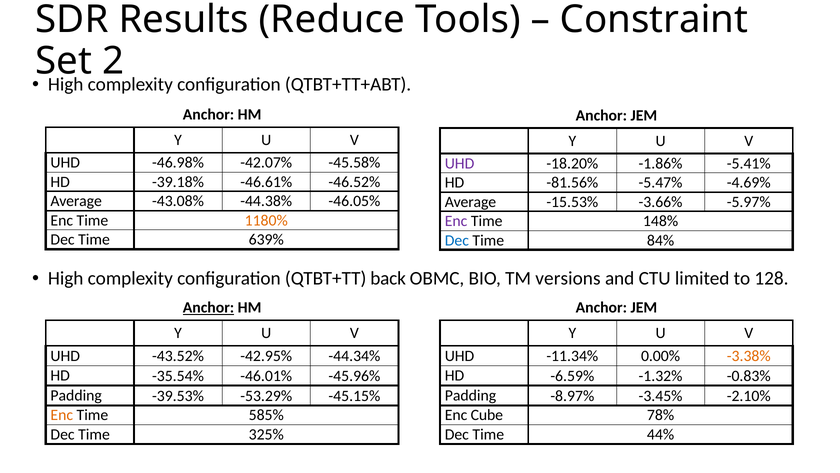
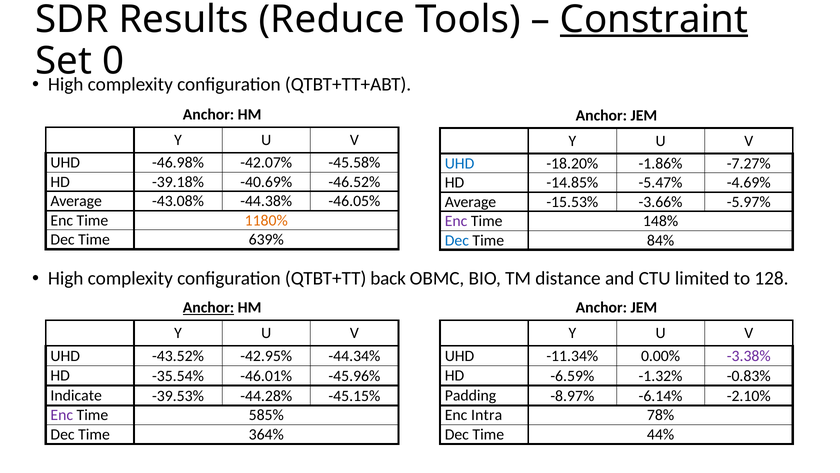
Constraint underline: none -> present
2: 2 -> 0
UHD at (460, 163) colour: purple -> blue
-5.41%: -5.41% -> -7.27%
-46.61%: -46.61% -> -40.69%
-81.56%: -81.56% -> -14.85%
versions: versions -> distance
-3.38% colour: orange -> purple
Padding at (76, 395): Padding -> Indicate
-53.29%: -53.29% -> -44.28%
-3.45%: -3.45% -> -6.14%
Enc at (62, 415) colour: orange -> purple
Cube: Cube -> Intra
325%: 325% -> 364%
